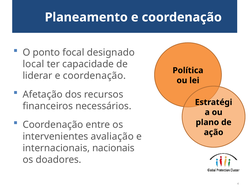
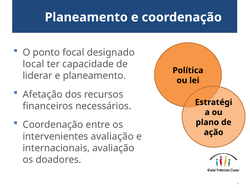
liderar e coordenação: coordenação -> planeamento
internacionais nacionais: nacionais -> avaliação
